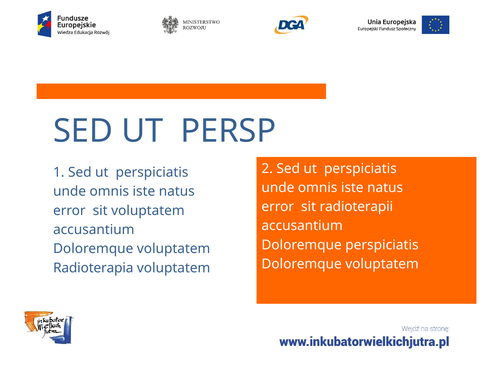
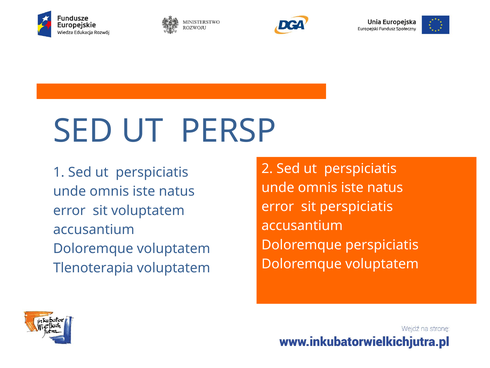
sit radioterapii: radioterapii -> perspiciatis
Radioterapia: Radioterapia -> Tlenoterapia
